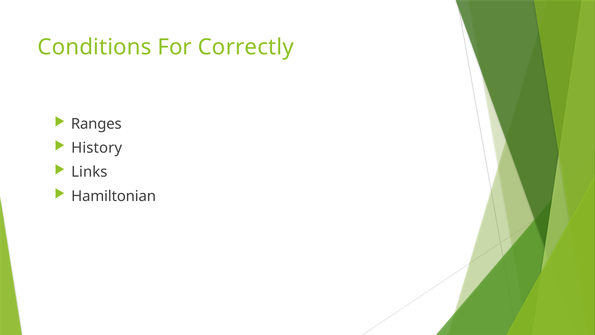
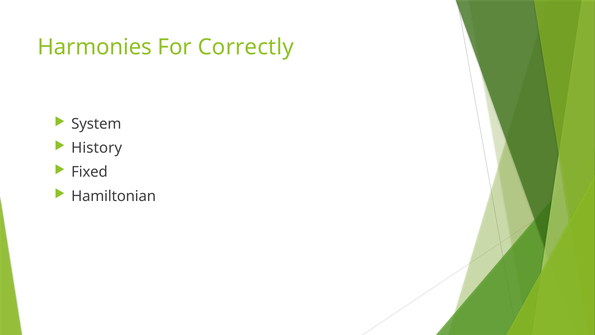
Conditions: Conditions -> Harmonies
Ranges: Ranges -> System
Links: Links -> Fixed
